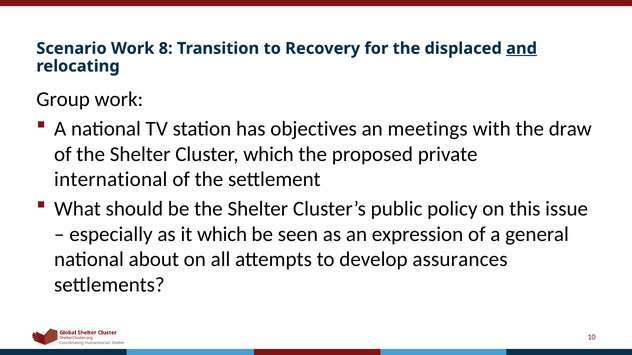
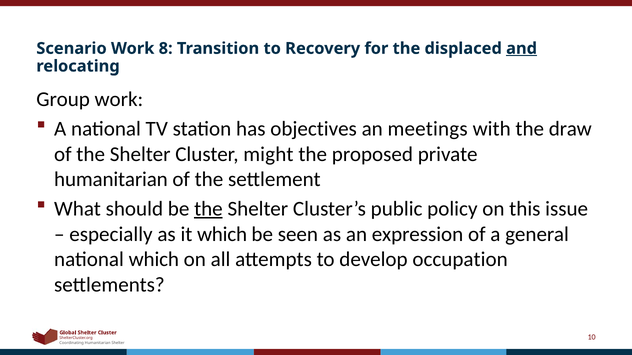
Cluster which: which -> might
international at (111, 180): international -> humanitarian
the at (208, 209) underline: none -> present
national about: about -> which
assurances: assurances -> occupation
